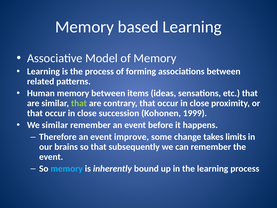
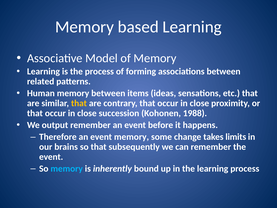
that at (79, 103) colour: light green -> yellow
1999: 1999 -> 1988
We similar: similar -> output
event improve: improve -> memory
